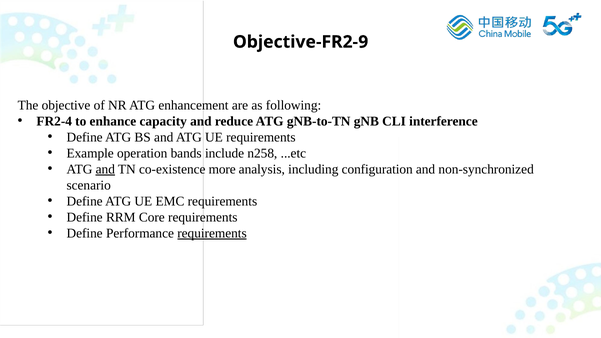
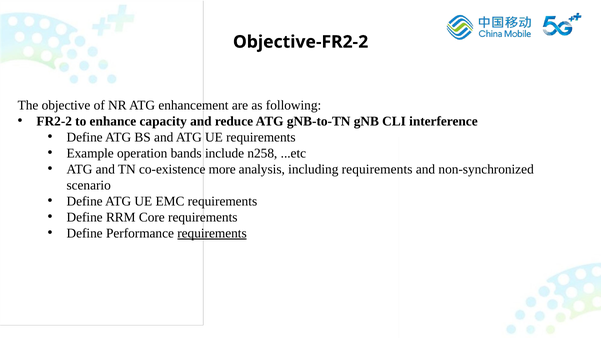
Objective-FR2-9: Objective-FR2-9 -> Objective-FR2-2
FR2-4: FR2-4 -> FR2-2
and at (105, 169) underline: present -> none
including configuration: configuration -> requirements
